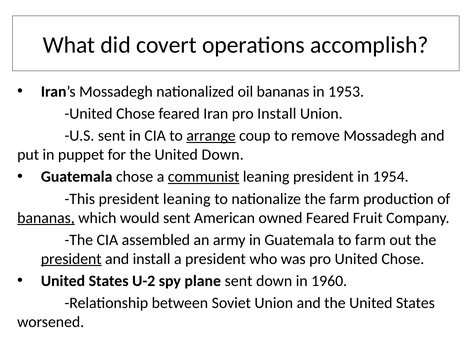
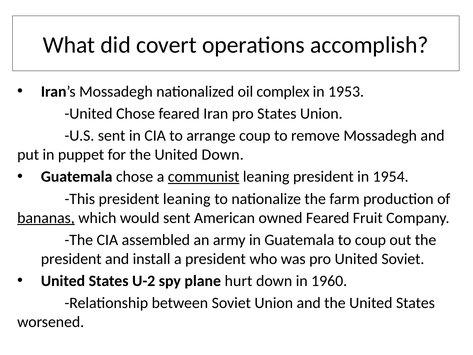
oil bananas: bananas -> complex
pro Install: Install -> States
arrange underline: present -> none
to farm: farm -> coup
president at (71, 259) underline: present -> none
pro United Chose: Chose -> Soviet
plane sent: sent -> hurt
